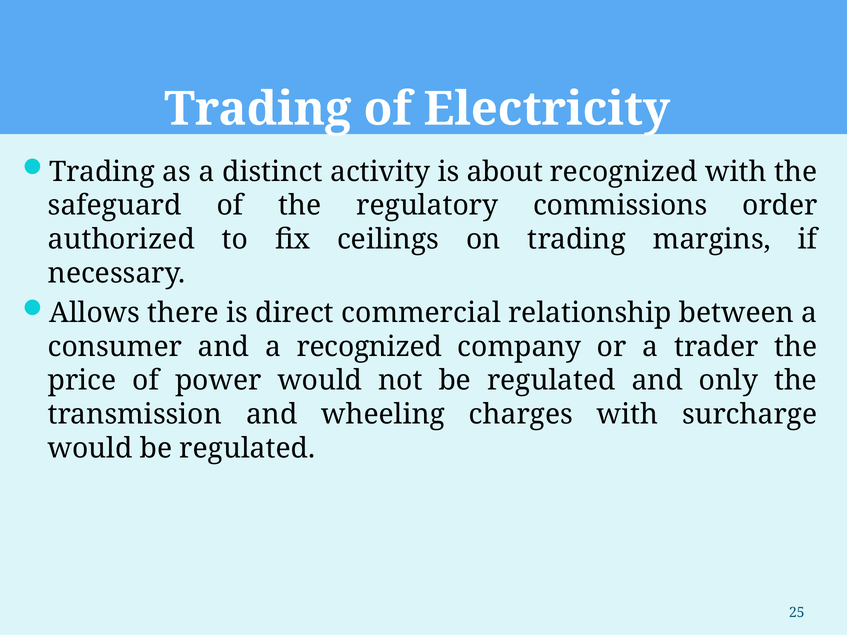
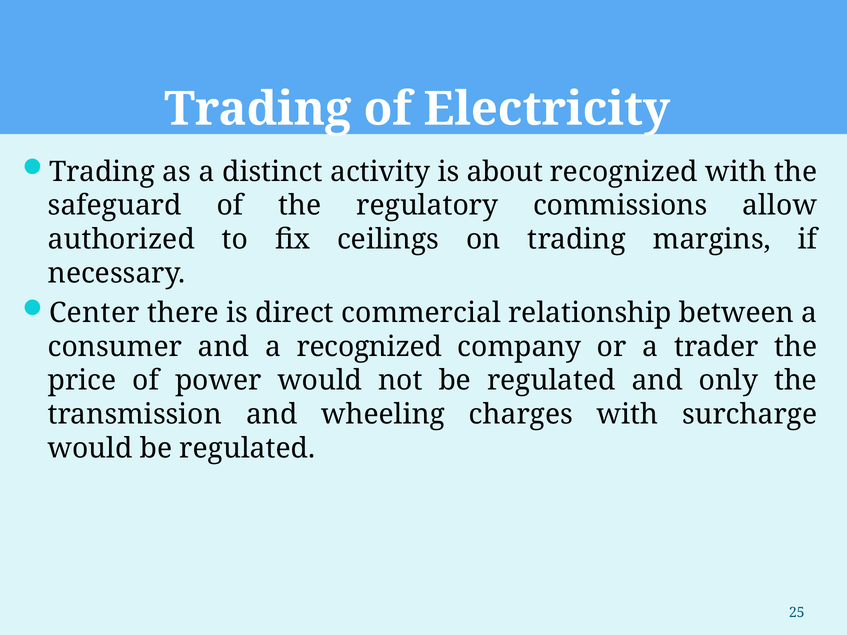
order: order -> allow
Allows: Allows -> Center
